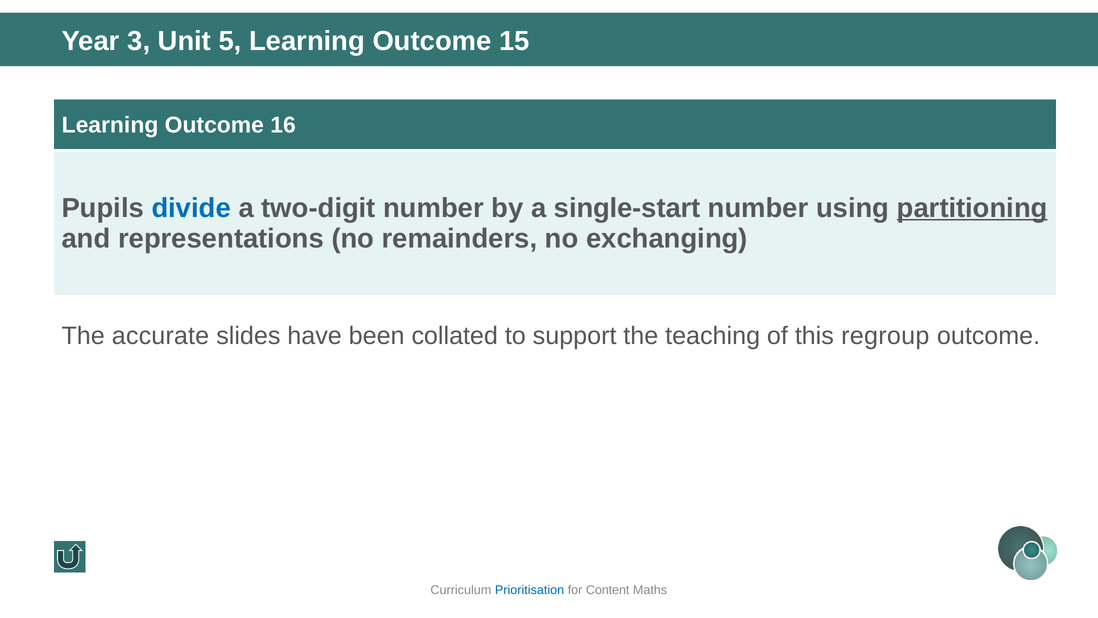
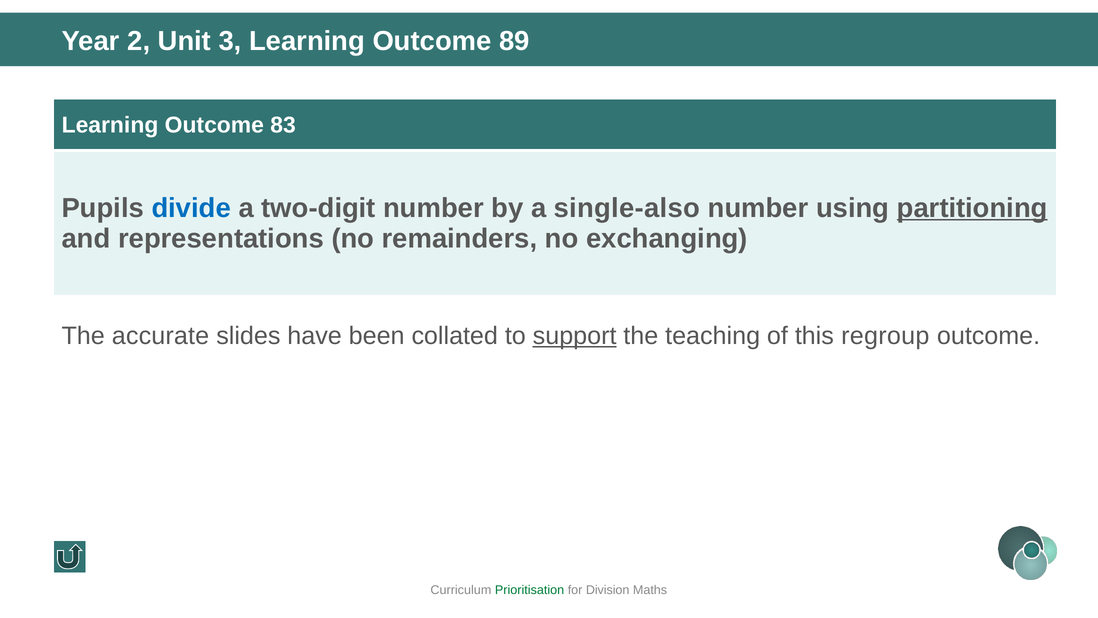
3: 3 -> 2
5: 5 -> 3
15: 15 -> 89
16: 16 -> 83
single-start: single-start -> single-also
support underline: none -> present
Prioritisation colour: blue -> green
Content: Content -> Division
